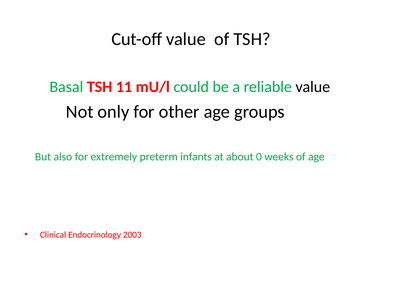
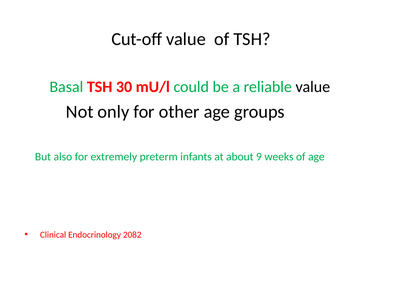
11: 11 -> 30
0: 0 -> 9
2003: 2003 -> 2082
